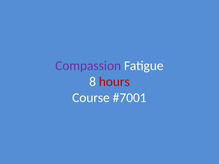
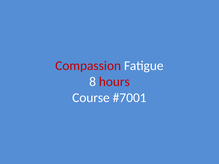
Compassion colour: purple -> red
